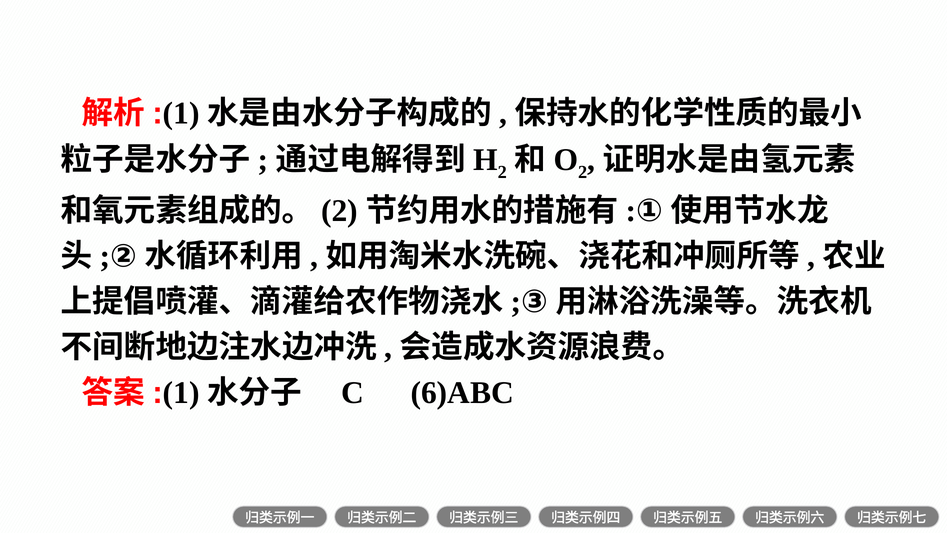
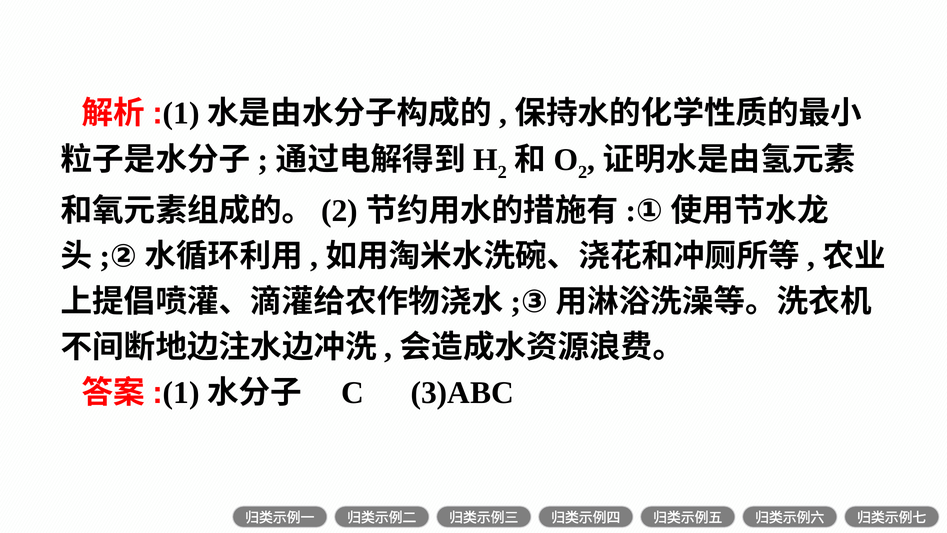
6)ABC: 6)ABC -> 3)ABC
